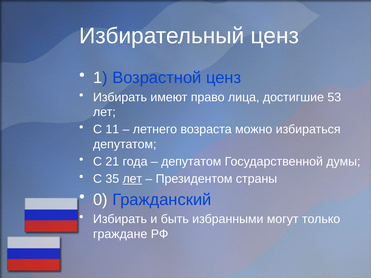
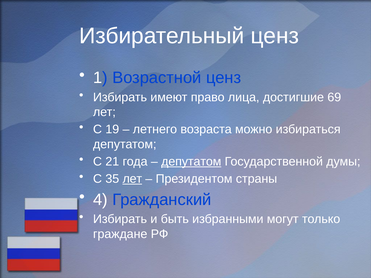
53: 53 -> 69
11: 11 -> 19
депутатом at (191, 162) underline: none -> present
0: 0 -> 4
